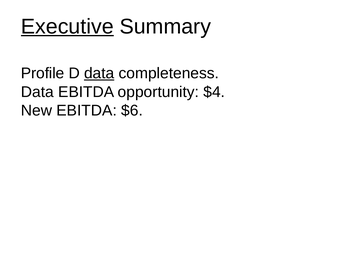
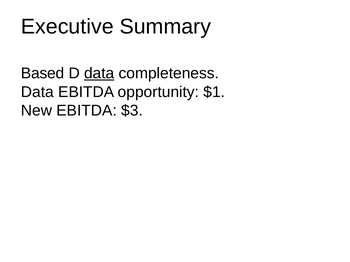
Executive underline: present -> none
Profile: Profile -> Based
$4: $4 -> $1
$6: $6 -> $3
